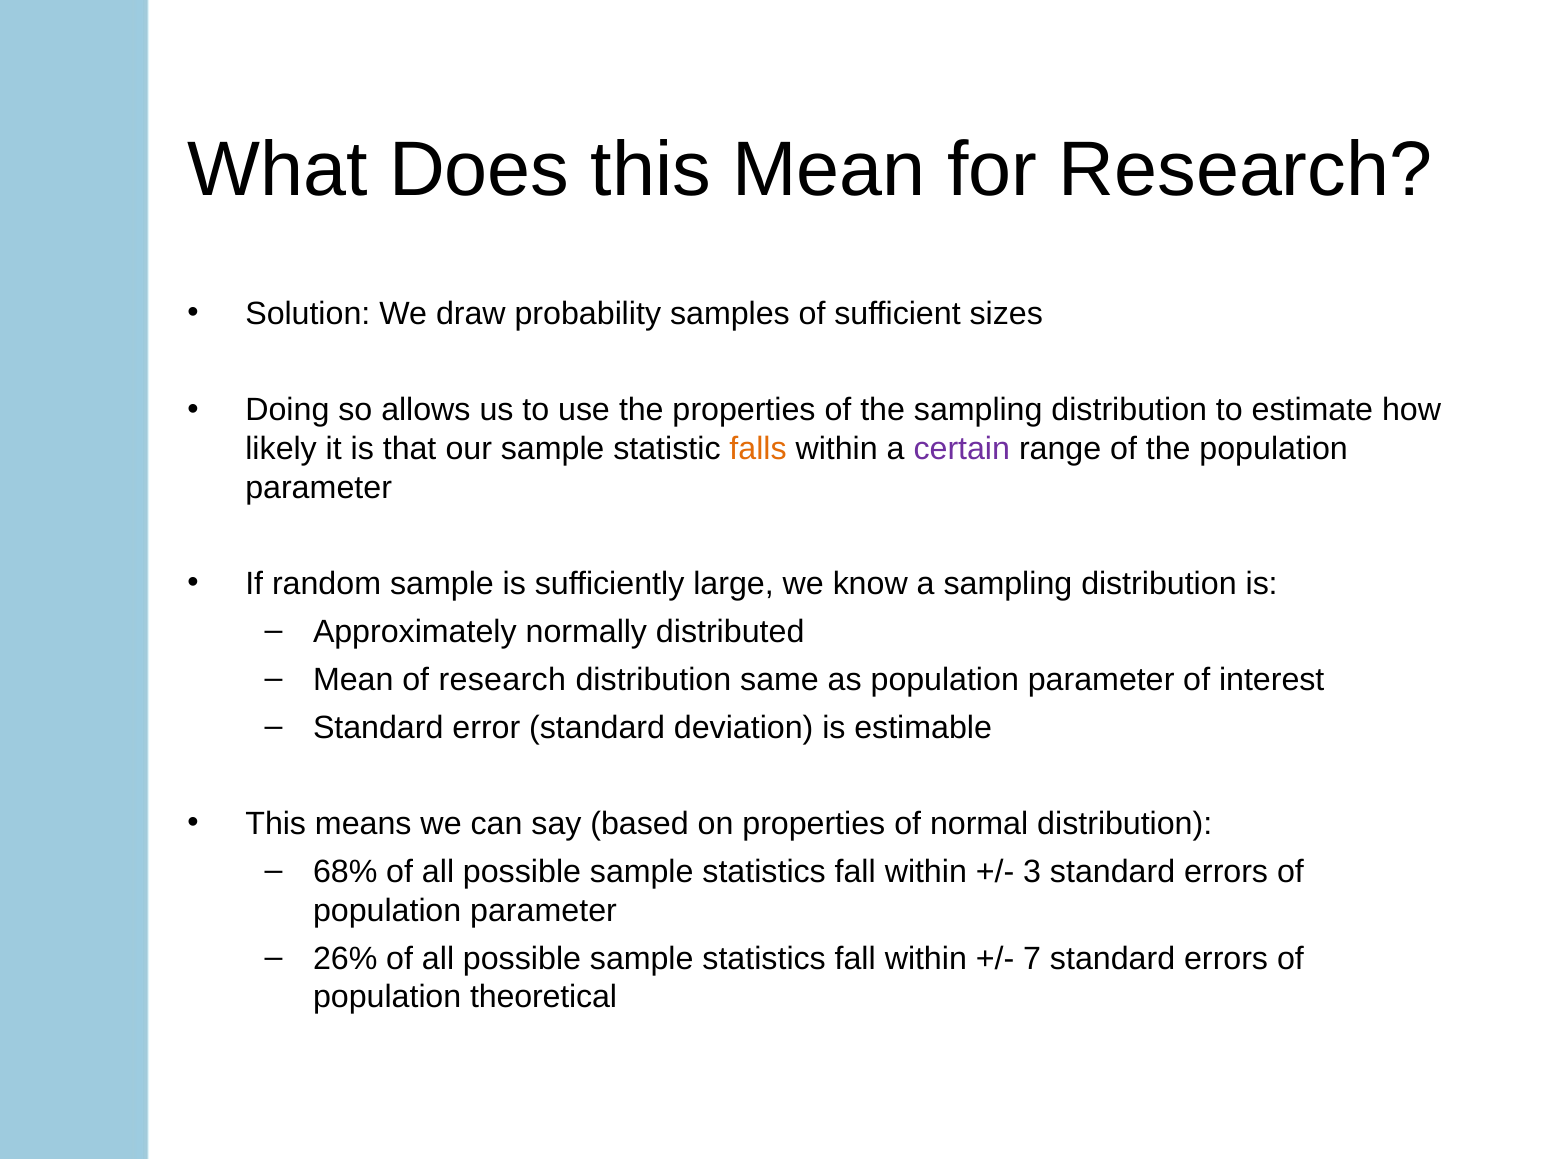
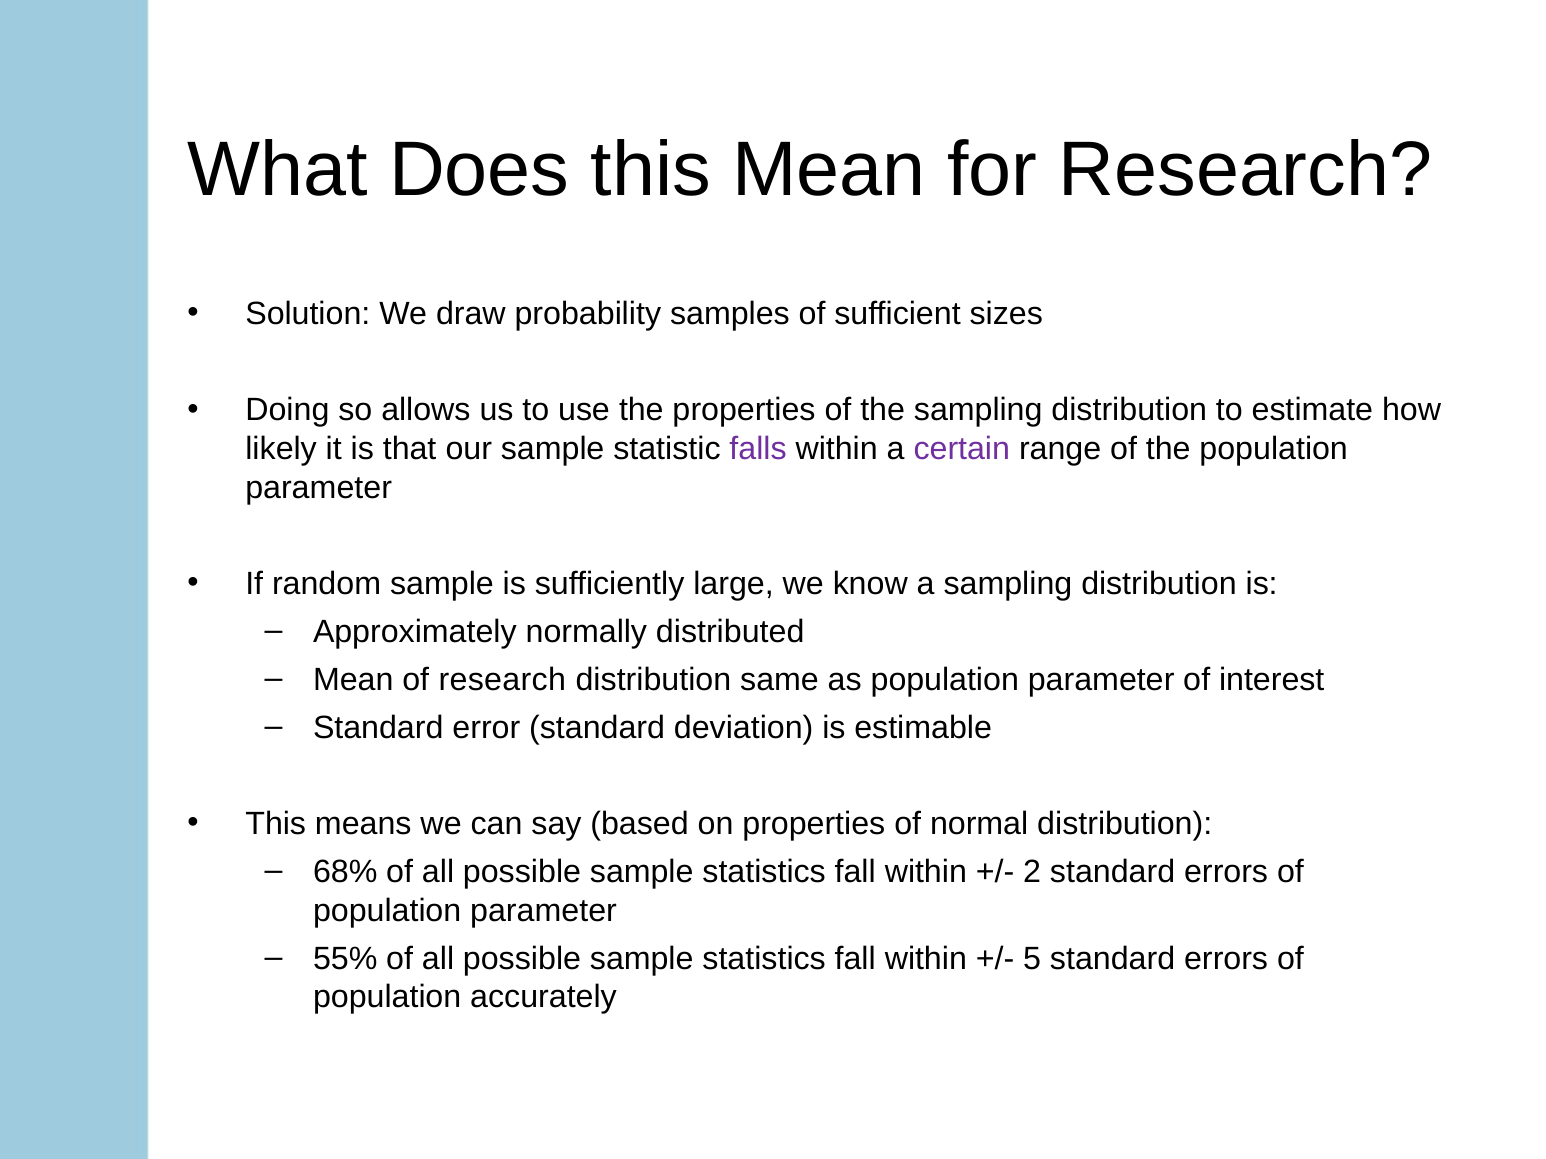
falls colour: orange -> purple
3: 3 -> 2
26%: 26% -> 55%
7: 7 -> 5
theoretical: theoretical -> accurately
